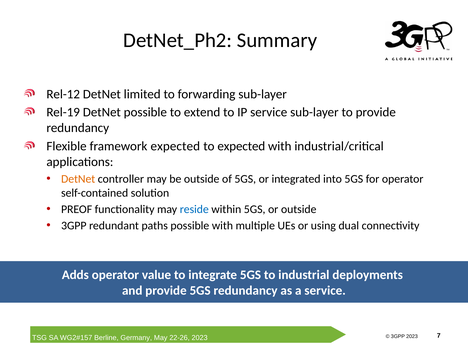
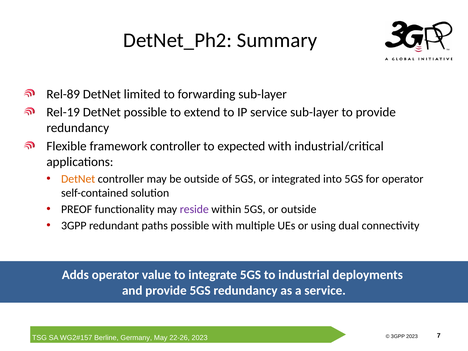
Rel-12: Rel-12 -> Rel-89
framework expected: expected -> controller
reside colour: blue -> purple
